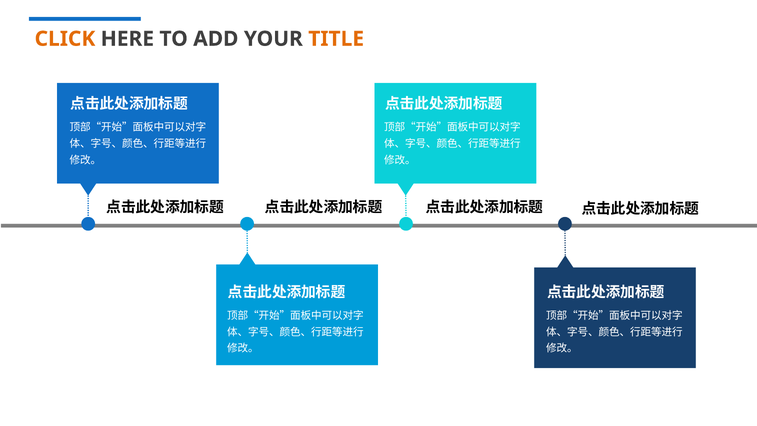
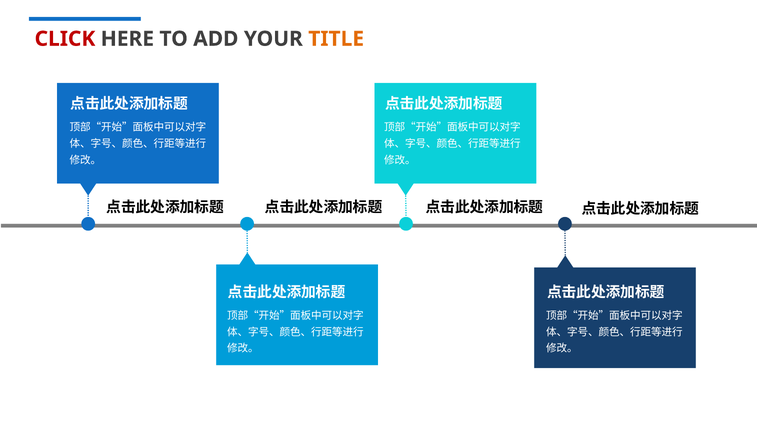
CLICK colour: orange -> red
